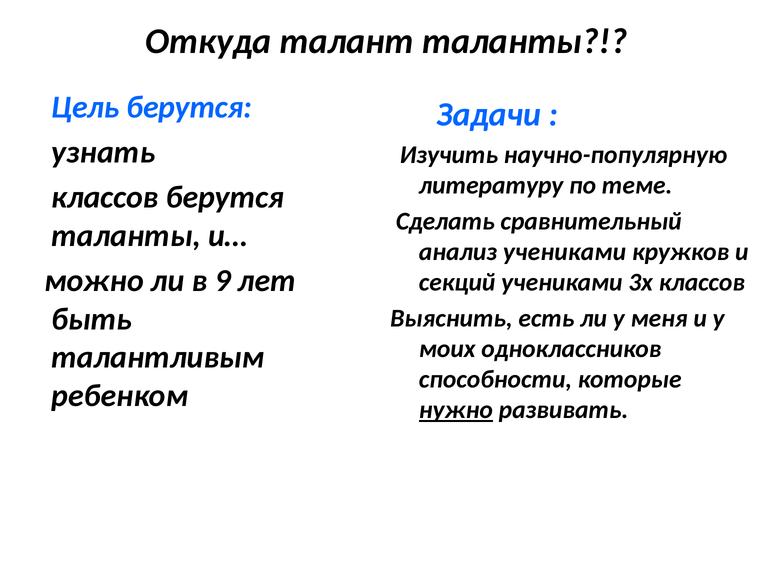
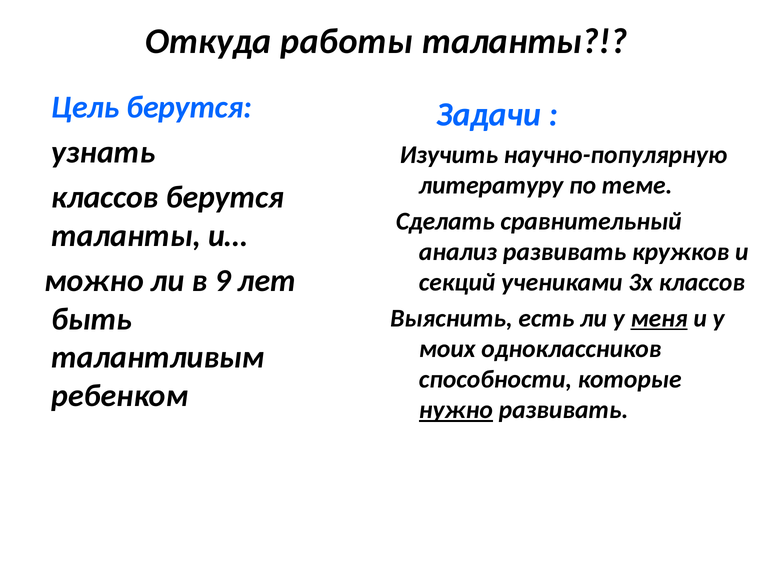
талант: талант -> работы
анализ учениками: учениками -> развивать
меня underline: none -> present
